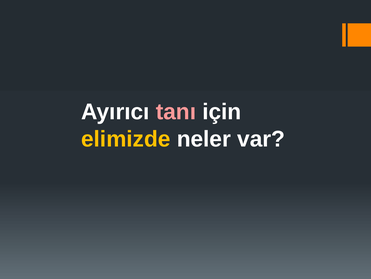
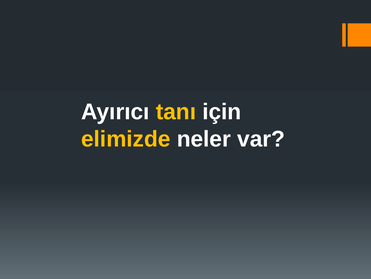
tanı colour: pink -> yellow
